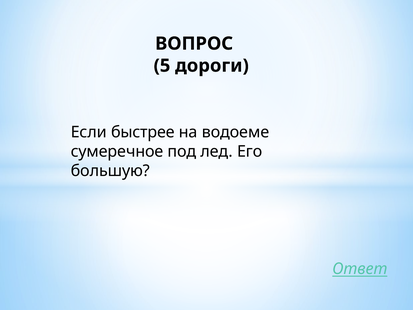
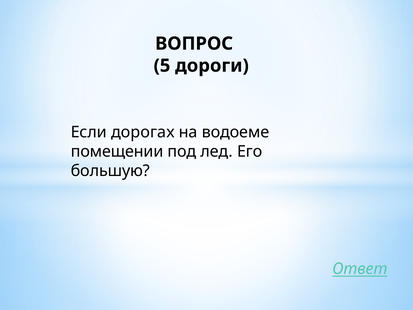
быстрее: быстрее -> дорогах
сумеречное: сумеречное -> помещении
